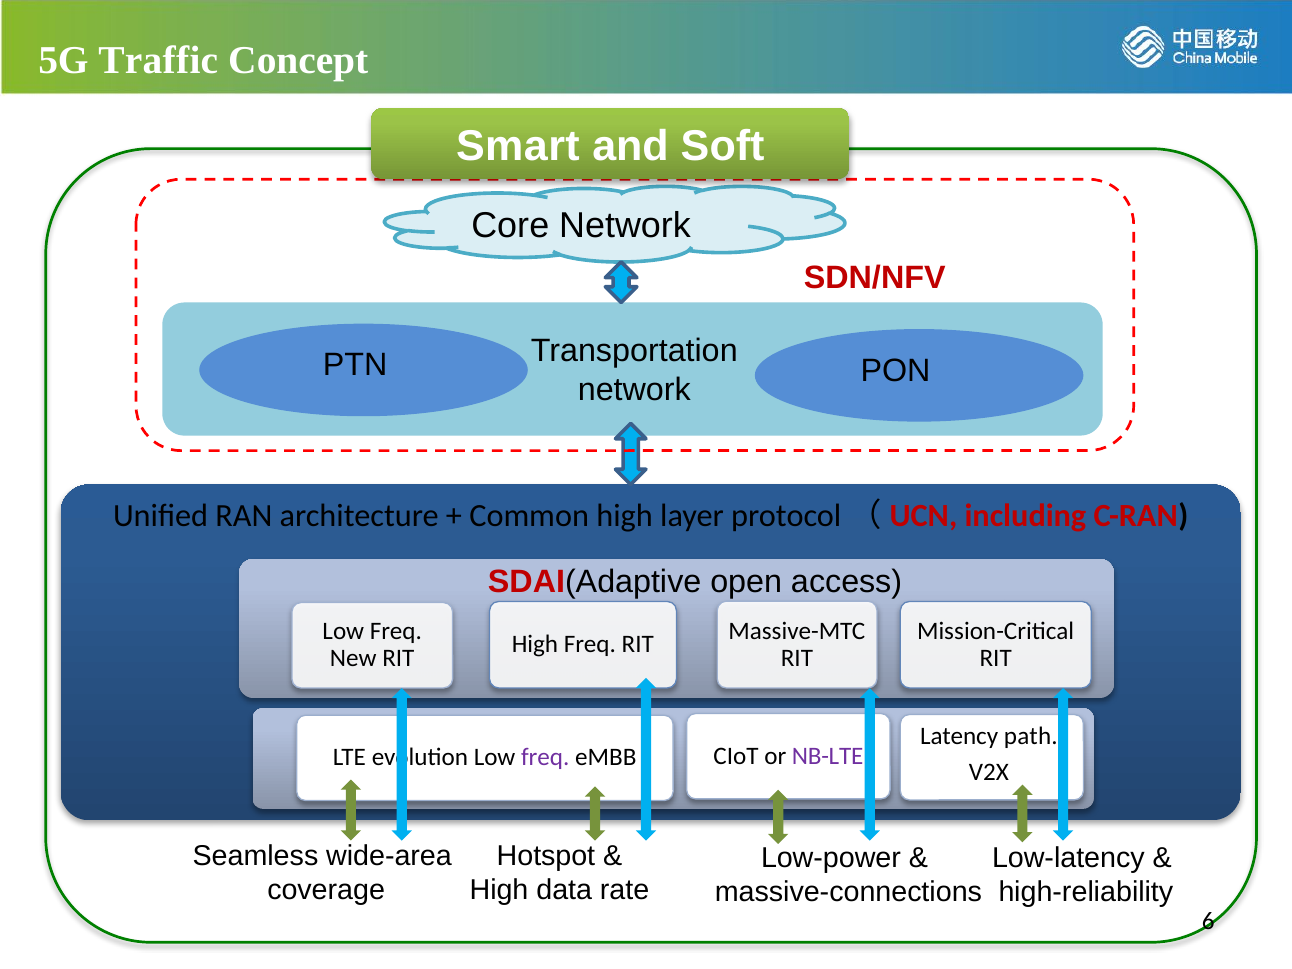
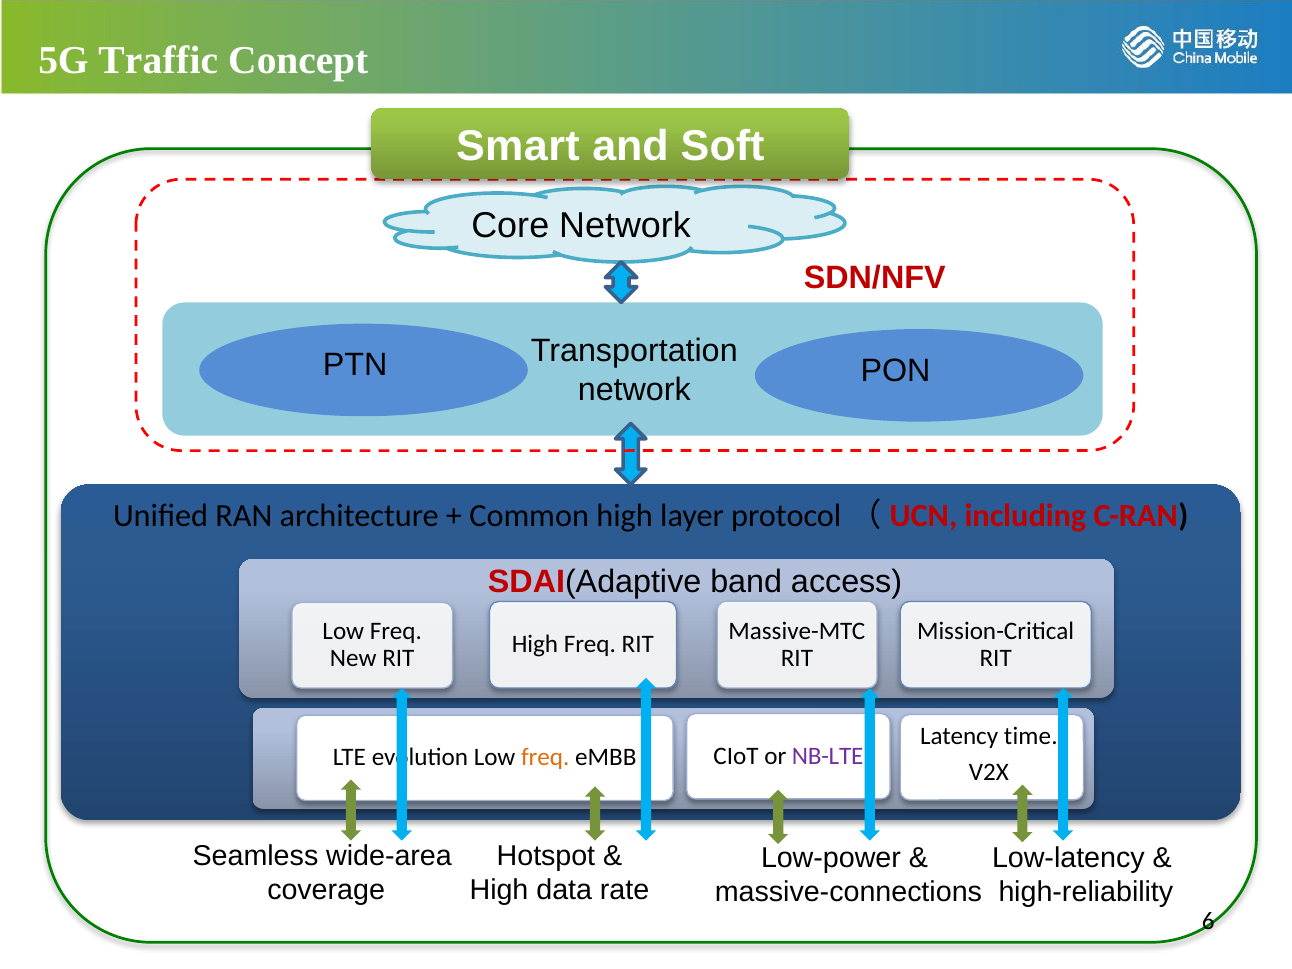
open: open -> band
path: path -> time
freq at (545, 758) colour: purple -> orange
